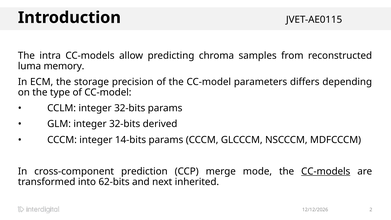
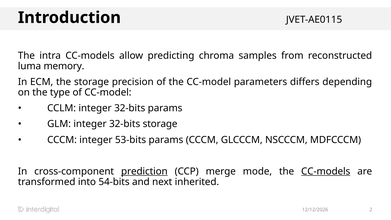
32-bits derived: derived -> storage
14-bits: 14-bits -> 53-bits
prediction underline: none -> present
62-bits: 62-bits -> 54-bits
